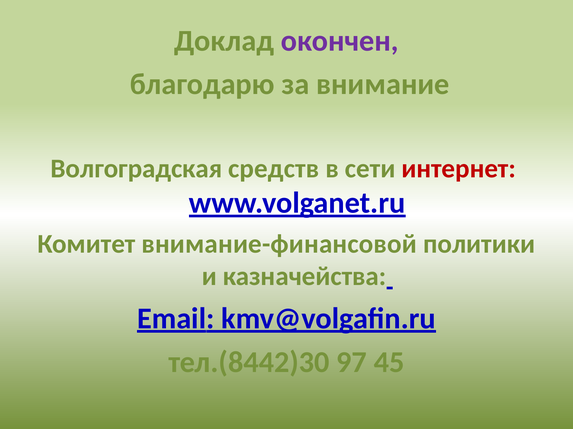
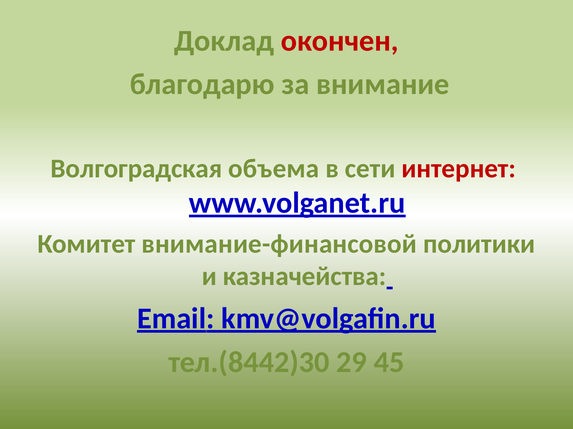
окончен colour: purple -> red
средств: средств -> объема
97: 97 -> 29
